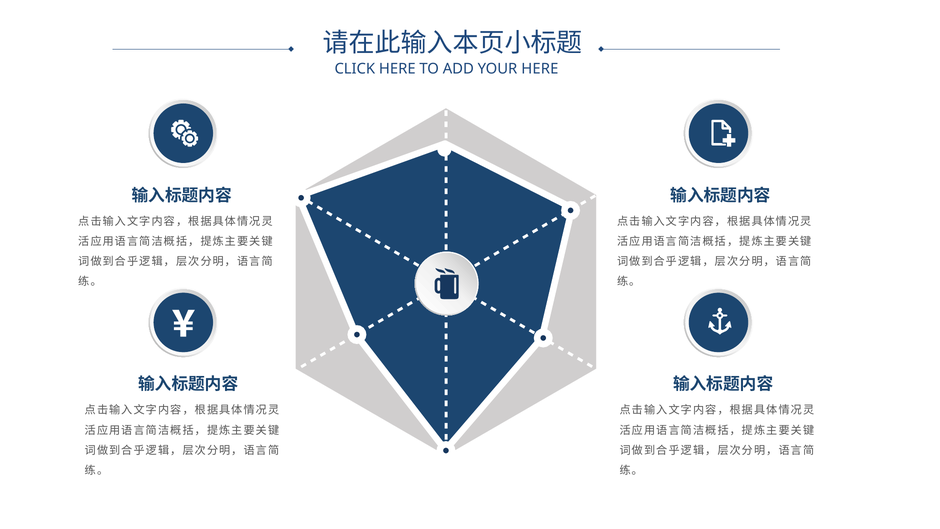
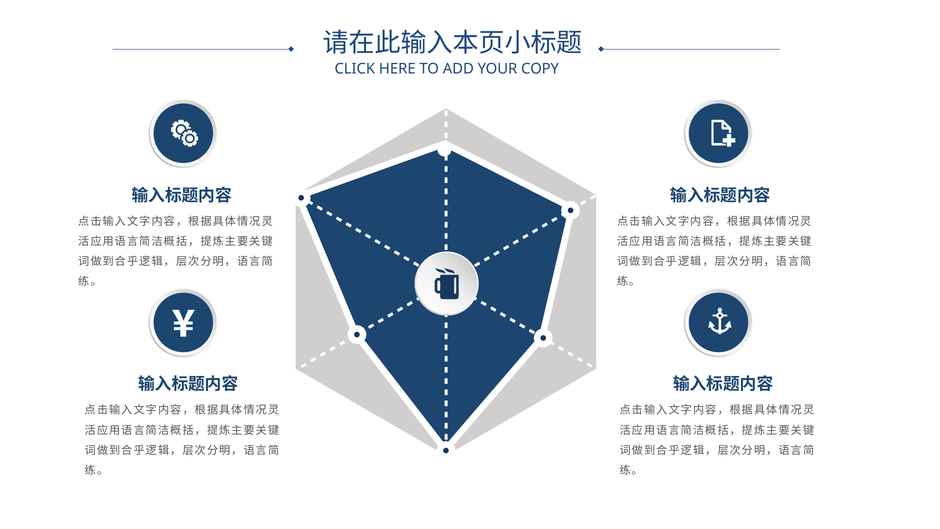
YOUR HERE: HERE -> COPY
